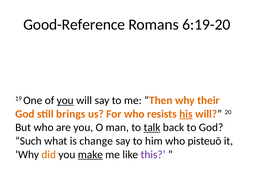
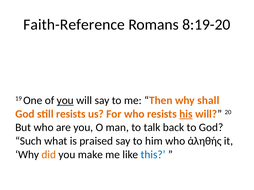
Good-Reference: Good-Reference -> Faith-Reference
6:19-20: 6:19-20 -> 8:19-20
their: their -> shall
still brings: brings -> resists
talk underline: present -> none
change: change -> praised
pisteuō: pisteuō -> ἀληθής
make underline: present -> none
this colour: purple -> blue
